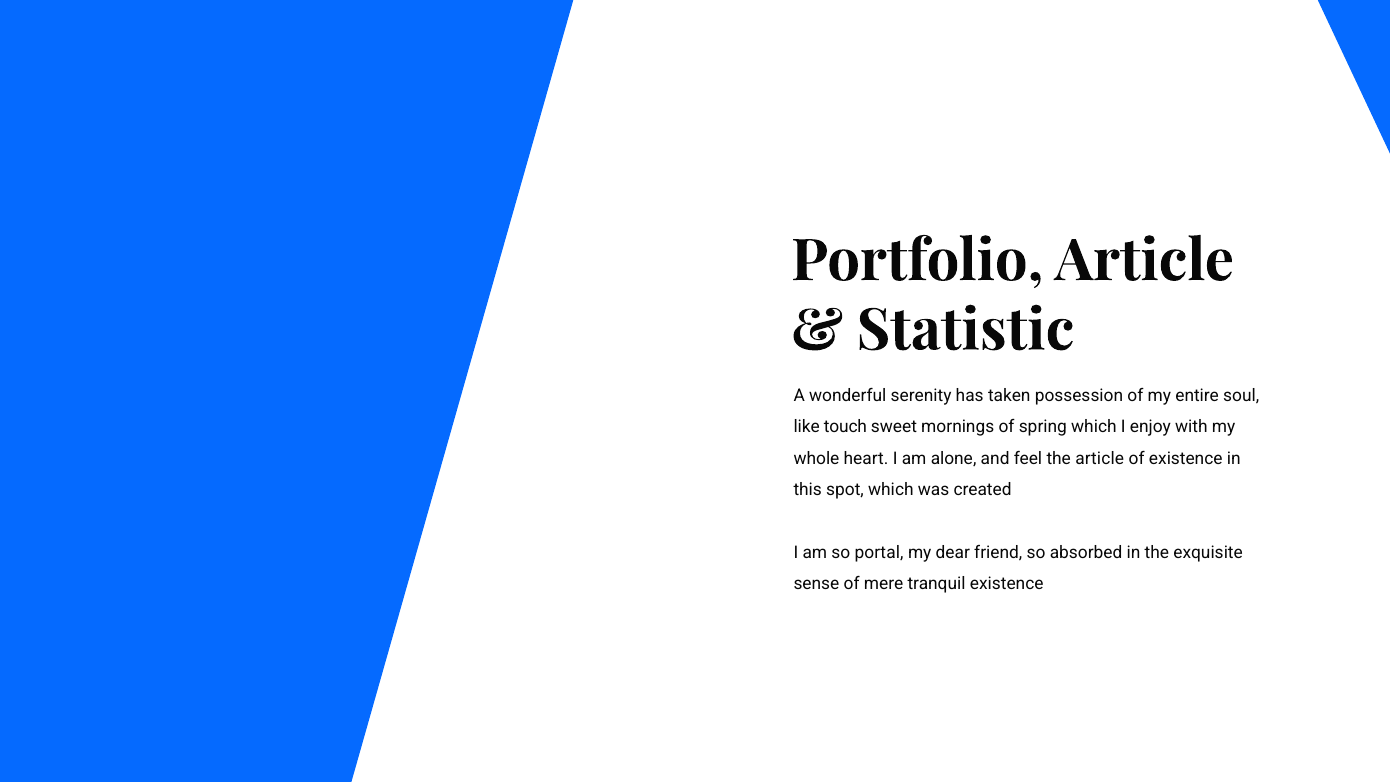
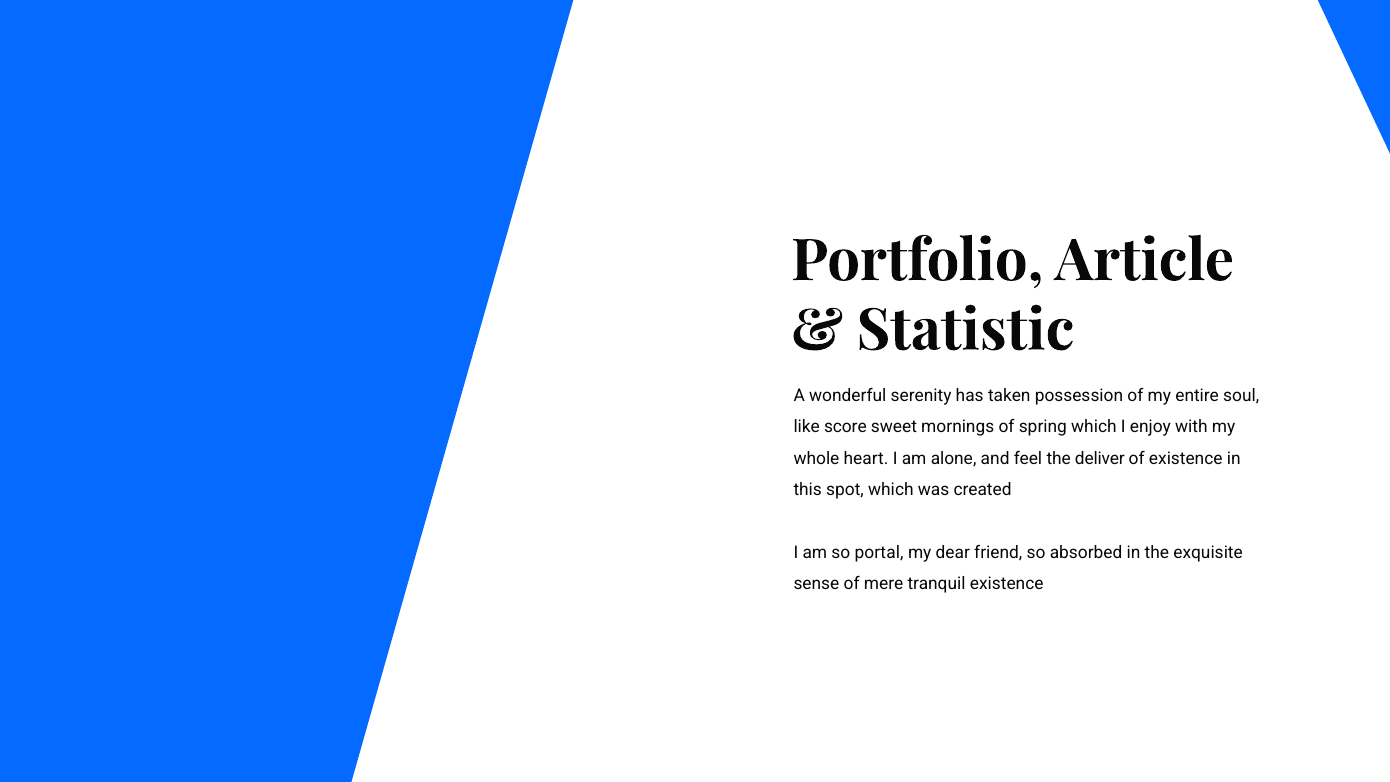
touch: touch -> score
the article: article -> deliver
